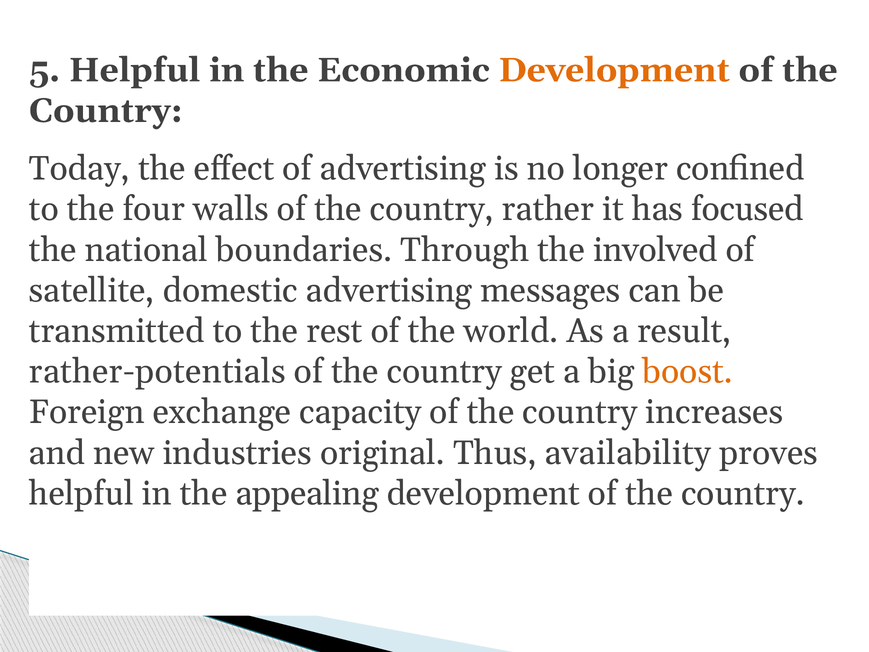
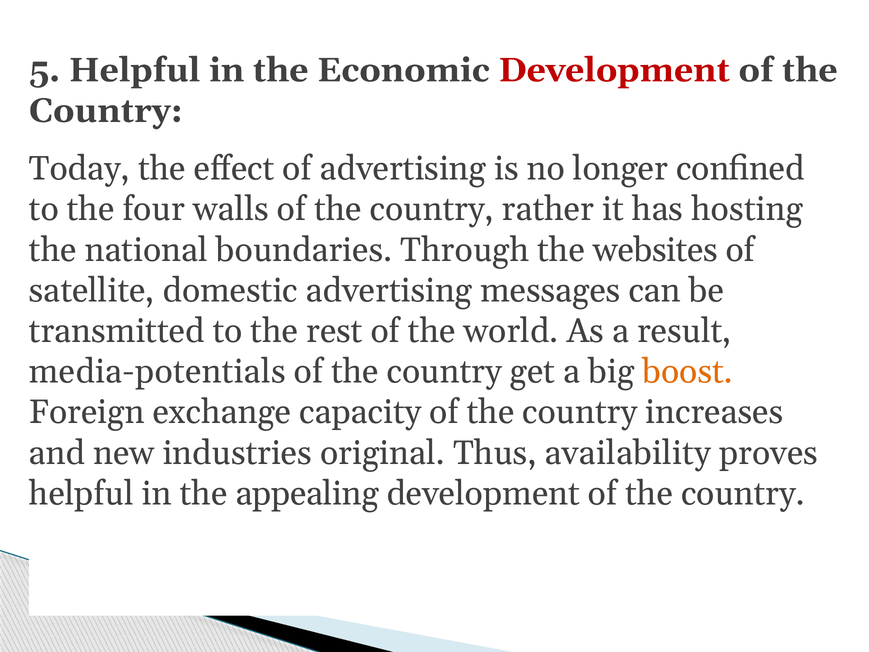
Development at (614, 70) colour: orange -> red
focused: focused -> hosting
involved: involved -> websites
rather-potentials: rather-potentials -> media-potentials
